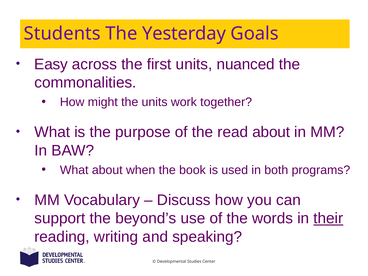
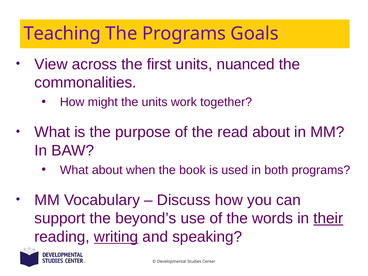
Students: Students -> Teaching
The Yesterday: Yesterday -> Programs
Easy: Easy -> View
writing underline: none -> present
